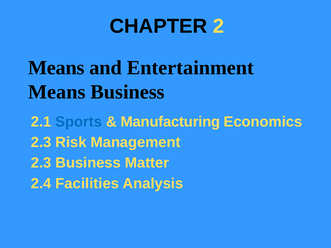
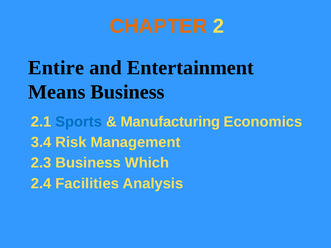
CHAPTER colour: black -> orange
Means at (56, 68): Means -> Entire
2.3 at (41, 142): 2.3 -> 3.4
Matter: Matter -> Which
